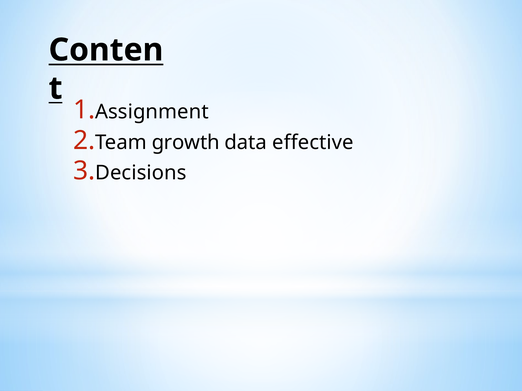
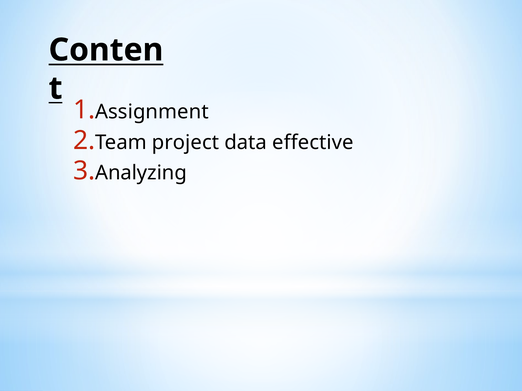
growth: growth -> project
Decisions: Decisions -> Analyzing
